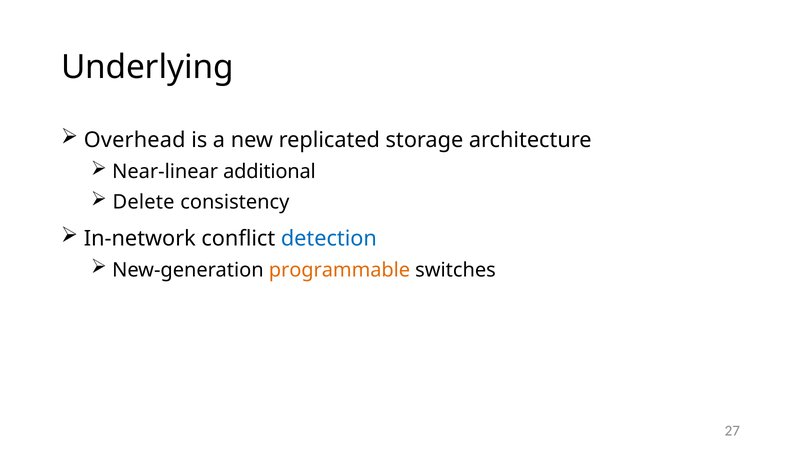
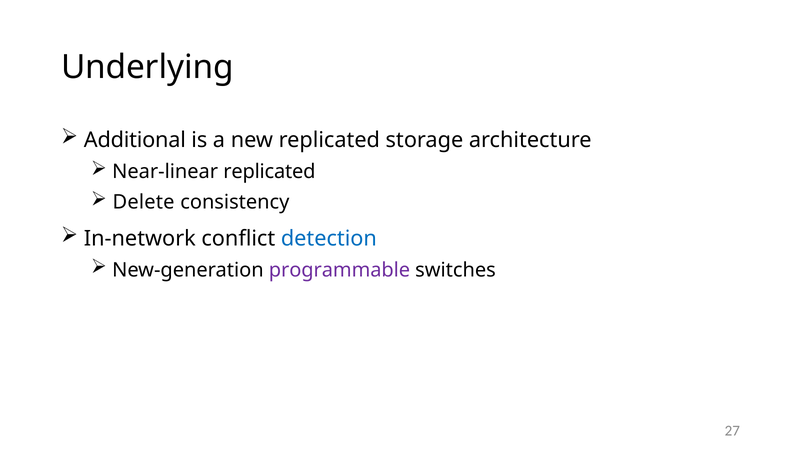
Overhead: Overhead -> Additional
Near-linear additional: additional -> replicated
programmable colour: orange -> purple
